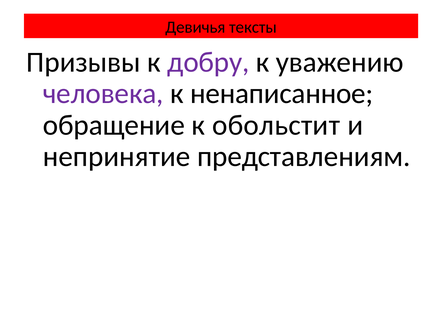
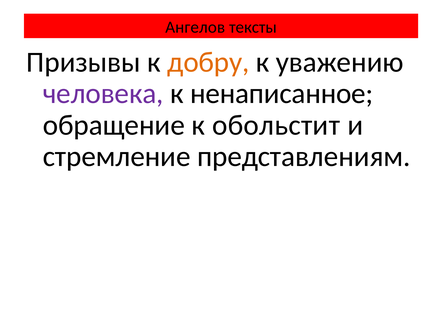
Девичья: Девичья -> Ангелов
добру colour: purple -> orange
непринятие: непринятие -> стремление
